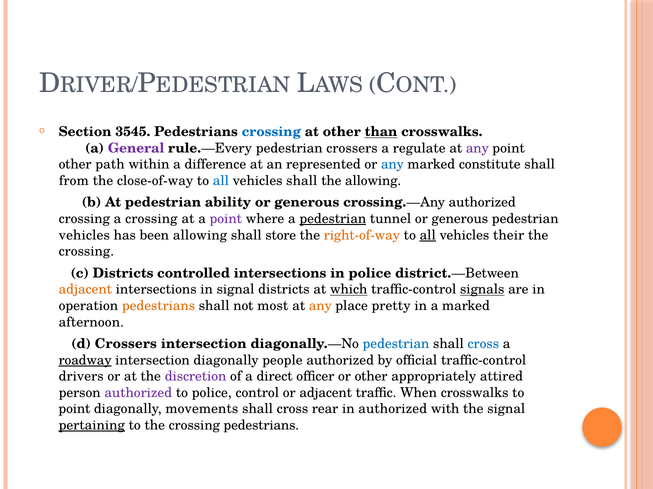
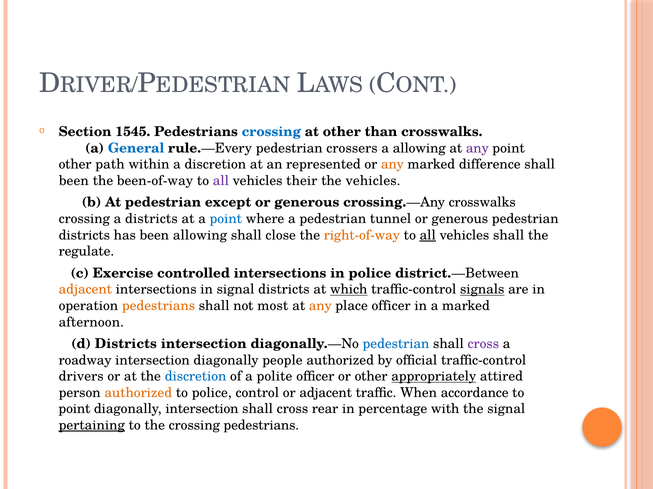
3545: 3545 -> 1545
than underline: present -> none
General colour: purple -> blue
a regulate: regulate -> allowing
a difference: difference -> discretion
any at (392, 165) colour: blue -> orange
constitute: constitute -> difference
from at (74, 181): from -> been
close-of-way: close-of-way -> been-of-way
all at (221, 181) colour: blue -> purple
vehicles shall: shall -> their
the allowing: allowing -> vehicles
ability: ability -> except
crossing.—Any authorized: authorized -> crosswalks
a crossing: crossing -> districts
point at (226, 219) colour: purple -> blue
pedestrian at (333, 219) underline: present -> none
vehicles at (84, 235): vehicles -> districts
store: store -> close
vehicles their: their -> shall
crossing at (86, 252): crossing -> regulate
c Districts: Districts -> Exercise
place pretty: pretty -> officer
d Crossers: Crossers -> Districts
cross at (483, 344) colour: blue -> purple
roadway underline: present -> none
discretion at (196, 377) colour: purple -> blue
direct: direct -> polite
appropriately underline: none -> present
authorized at (138, 393) colour: purple -> orange
When crosswalks: crosswalks -> accordance
diagonally movements: movements -> intersection
in authorized: authorized -> percentage
